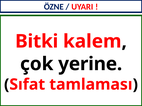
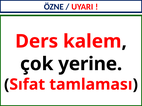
Bitki: Bitki -> Ders
